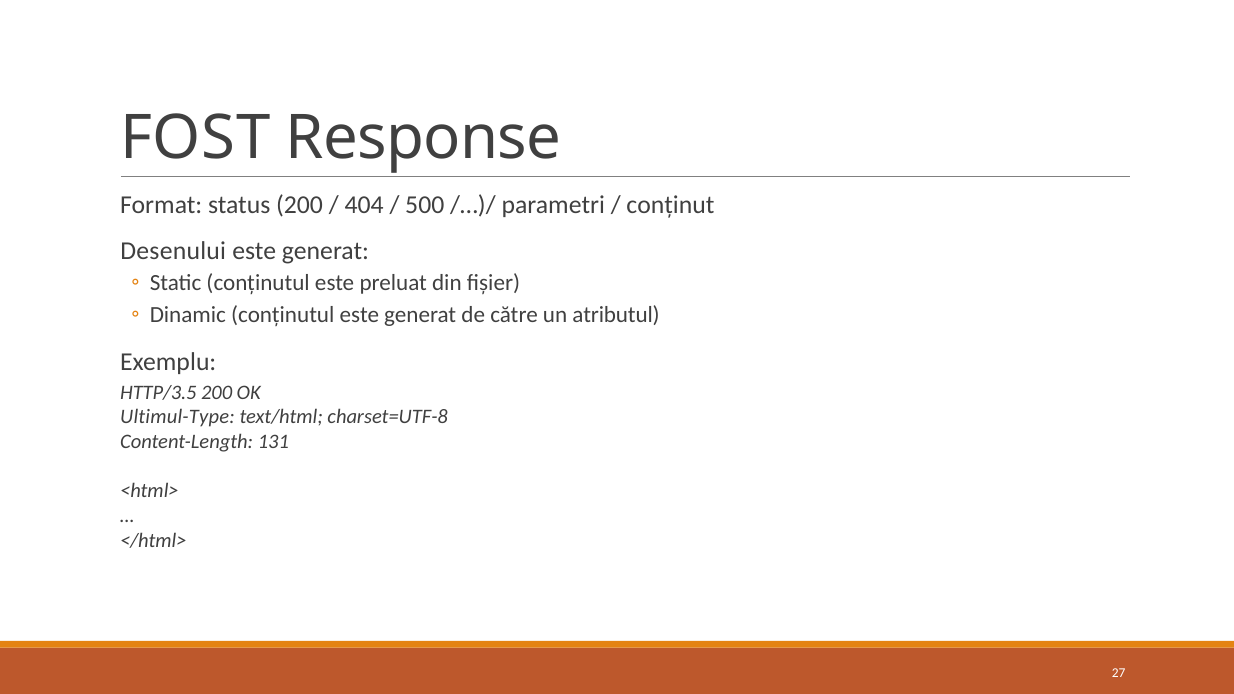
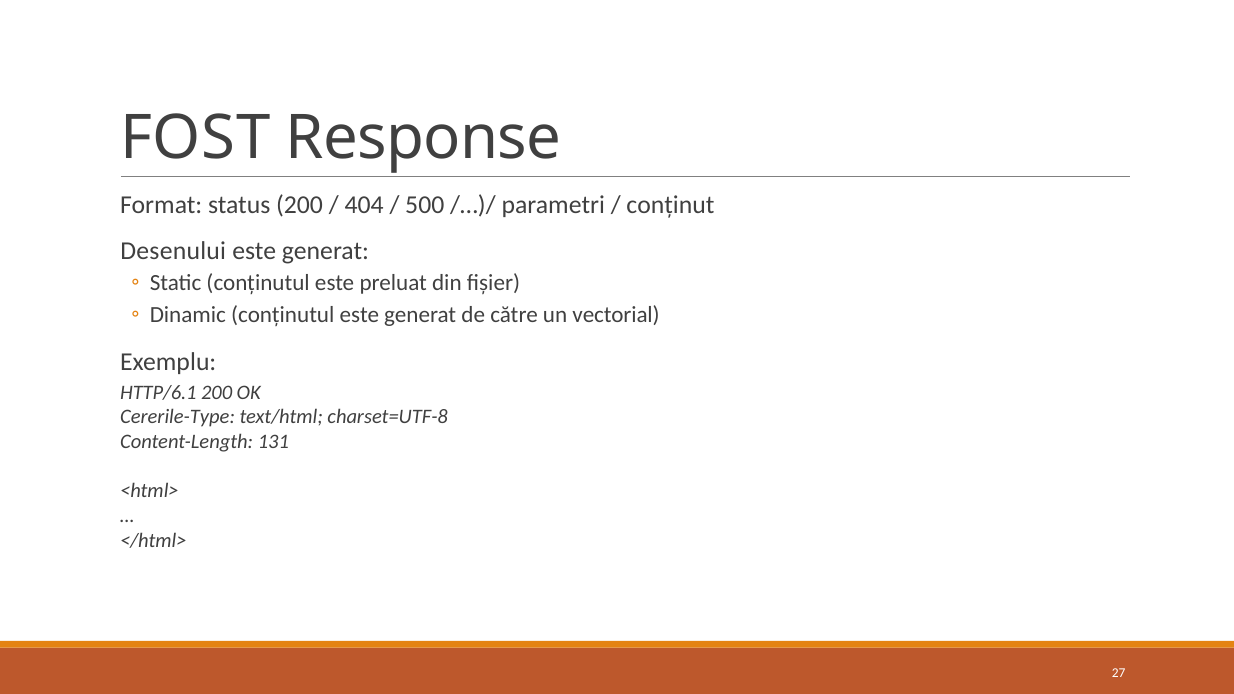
atributul: atributul -> vectorial
HTTP/3.5: HTTP/3.5 -> HTTP/6.1
Ultimul-Type: Ultimul-Type -> Cererile-Type
